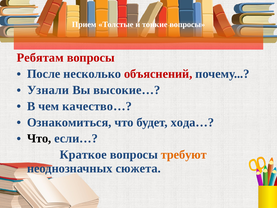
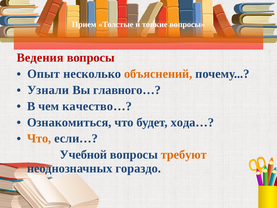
Ребятам: Ребятам -> Ведения
После: После -> Опыт
объяснений colour: red -> orange
высокие…: высокие… -> главного…
Что at (39, 138) colour: black -> orange
Краткое: Краткое -> Учебной
сюжета: сюжета -> гораздо
